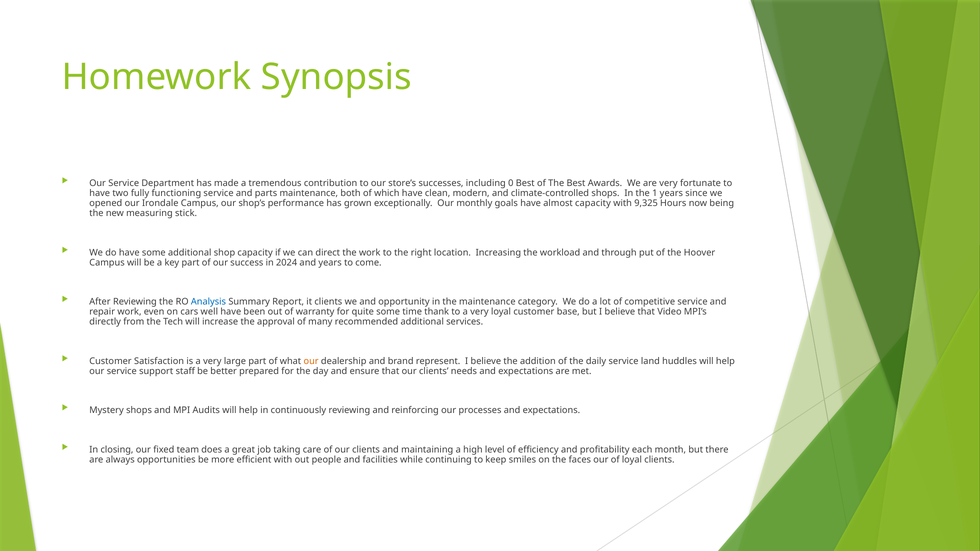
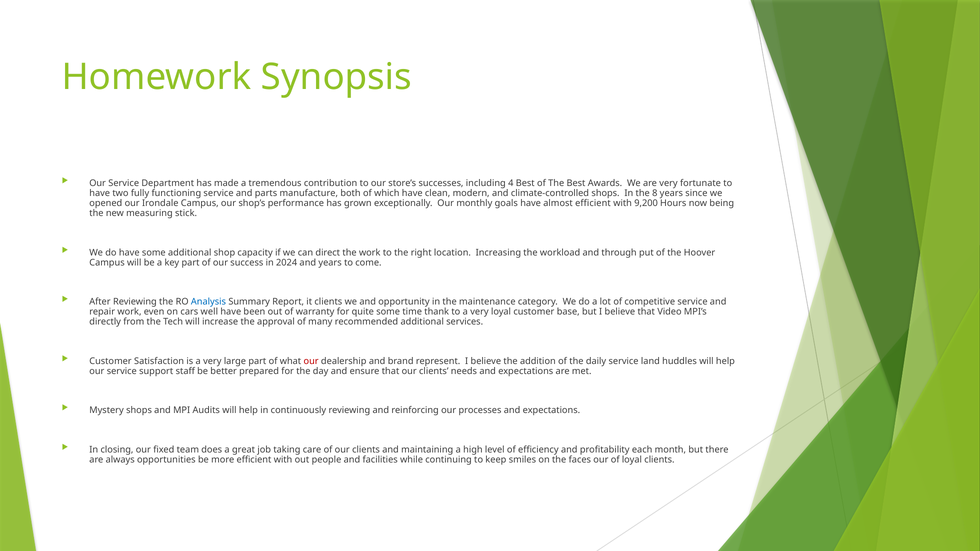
0: 0 -> 4
parts maintenance: maintenance -> manufacture
1: 1 -> 8
almost capacity: capacity -> efficient
9,325: 9,325 -> 9,200
our at (311, 361) colour: orange -> red
